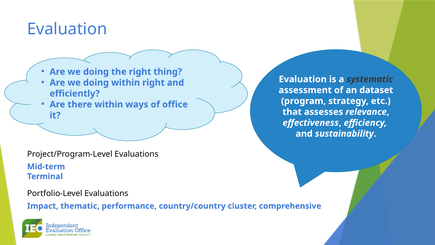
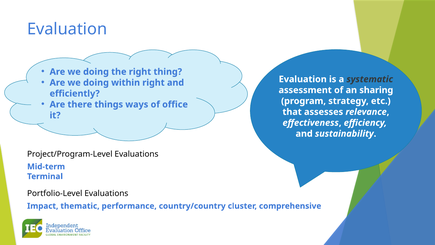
dataset: dataset -> sharing
there within: within -> things
